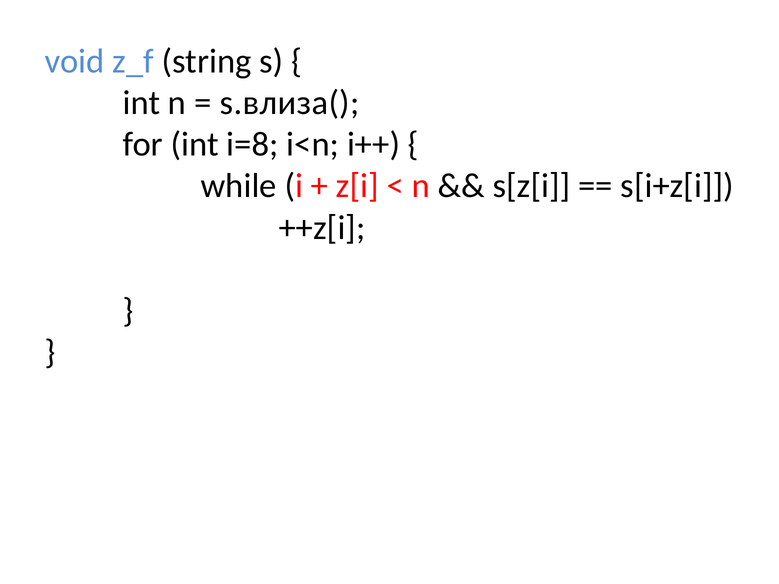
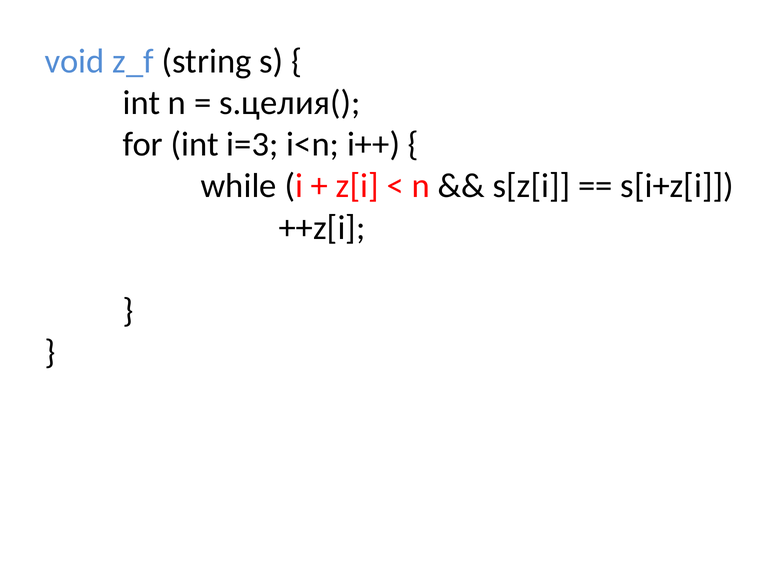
s.влиза(: s.влиза( -> s.целия(
i=8: i=8 -> i=3
